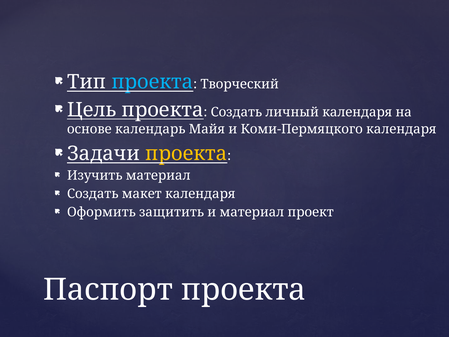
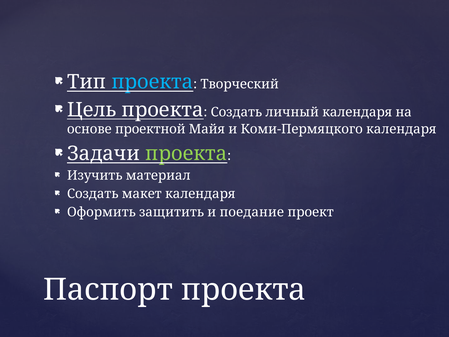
календарь: календарь -> проектной
проекта at (186, 153) colour: yellow -> light green
и материал: материал -> поедание
